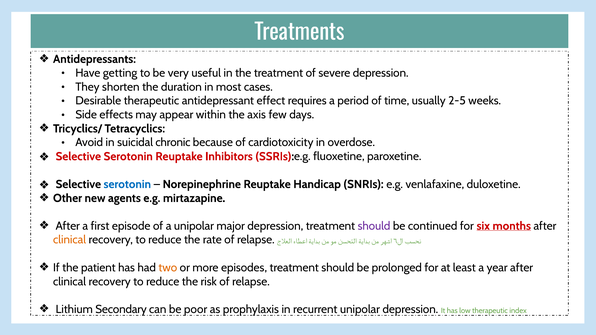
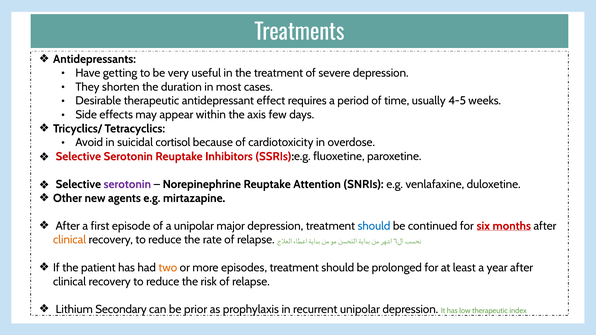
2-5: 2-5 -> 4-5
chronic: chronic -> cortisol
serotonin at (127, 184) colour: blue -> purple
Handicap: Handicap -> Attention
should at (374, 226) colour: purple -> blue
poor: poor -> prior
